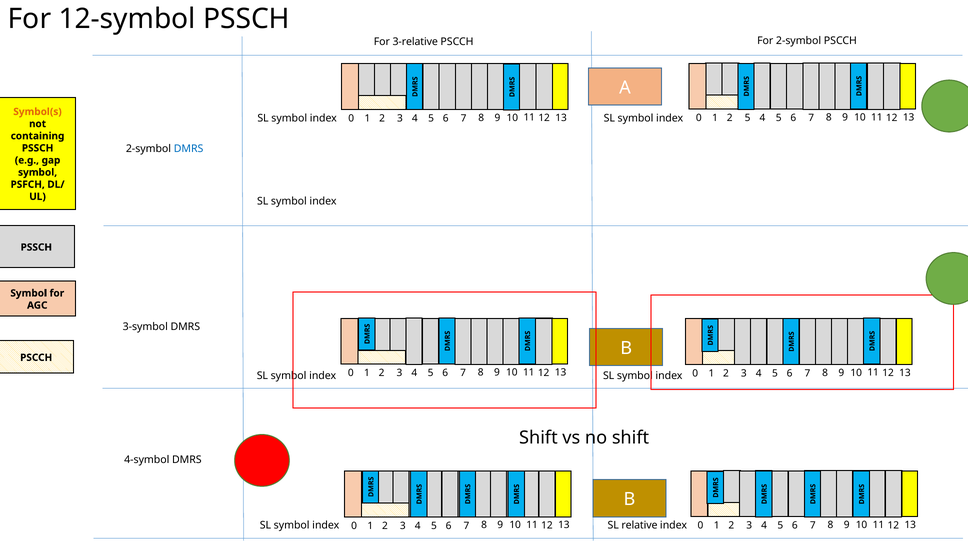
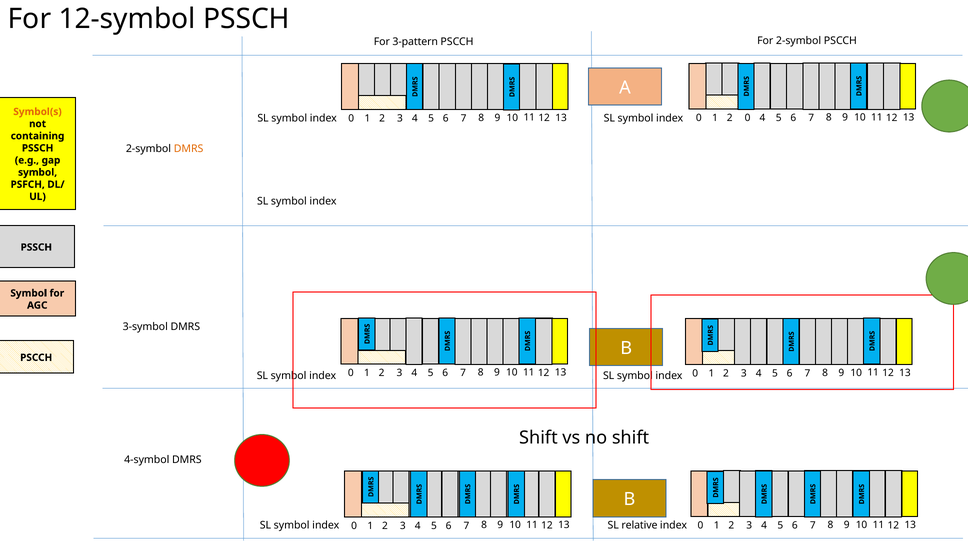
3-relative: 3-relative -> 3-pattern
2 5: 5 -> 0
DMRS at (189, 149) colour: blue -> orange
